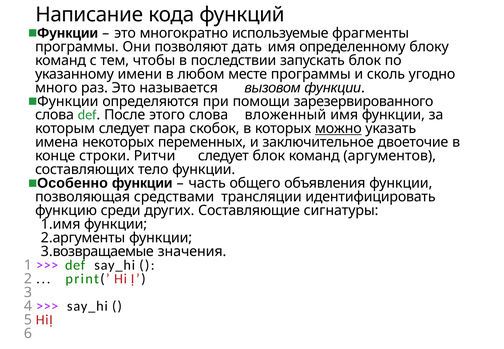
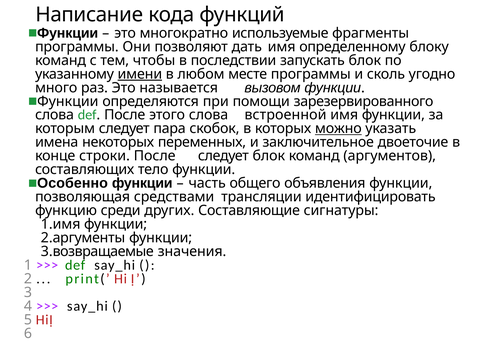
имени underline: none -> present
вложенный: вложенный -> встроенной
строки Ритчи: Ритчи -> После
